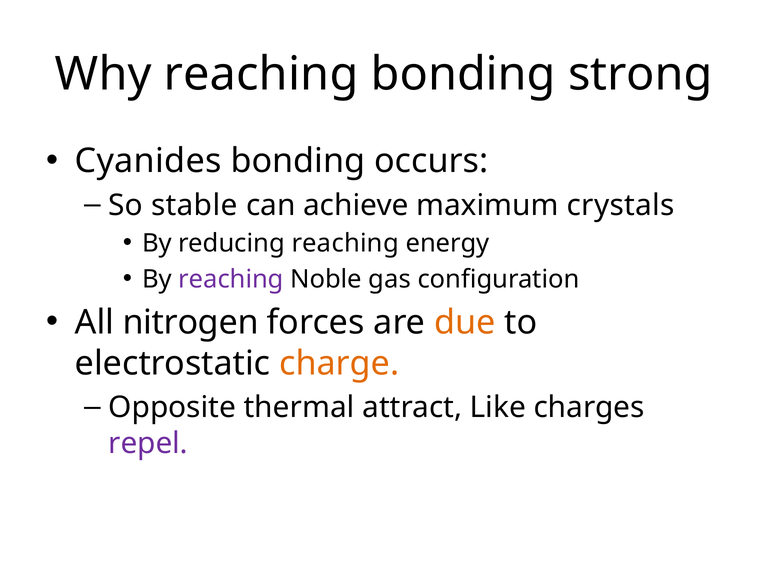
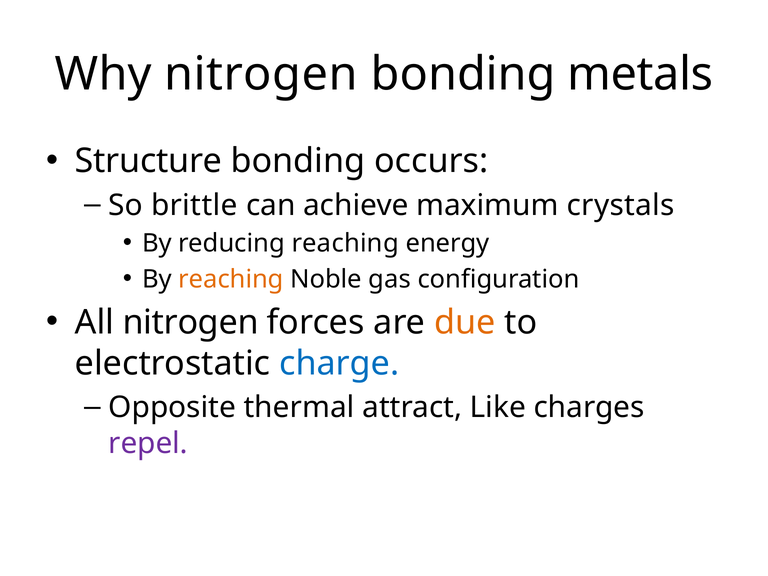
Why reaching: reaching -> nitrogen
strong: strong -> metals
Cyanides: Cyanides -> Structure
stable: stable -> brittle
reaching at (231, 279) colour: purple -> orange
charge colour: orange -> blue
